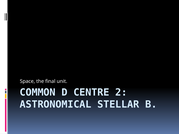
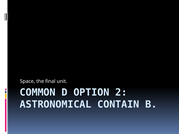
CENTRE: CENTRE -> OPTION
STELLAR: STELLAR -> CONTAIN
